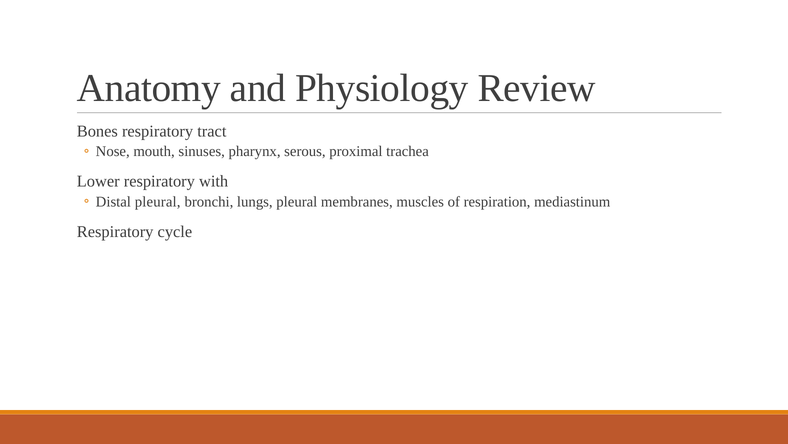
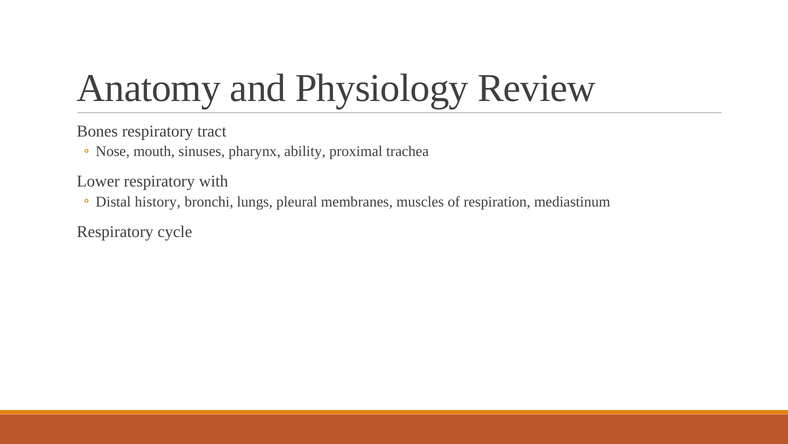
serous: serous -> ability
Distal pleural: pleural -> history
